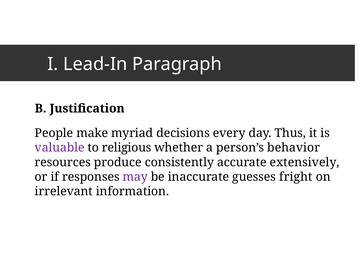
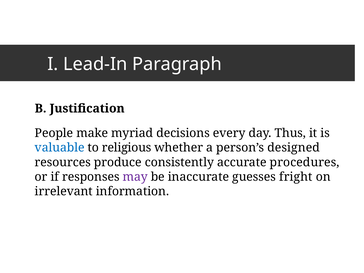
valuable colour: purple -> blue
behavior: behavior -> designed
extensively: extensively -> procedures
